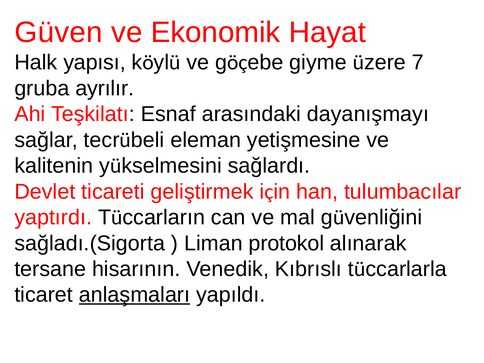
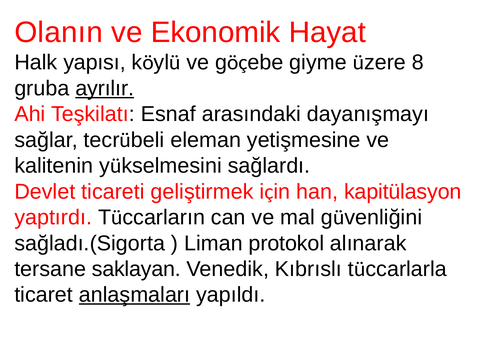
Güven: Güven -> Olanın
7: 7 -> 8
ayrılır underline: none -> present
tulumbacılar: tulumbacılar -> kapitülasyon
hisarının: hisarının -> saklayan
